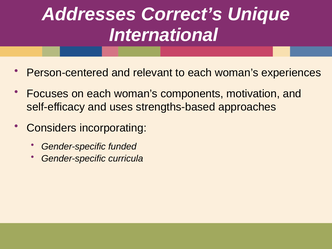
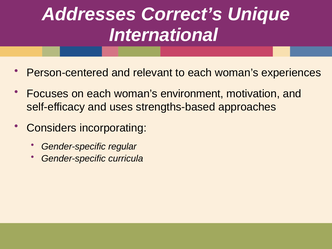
components: components -> environment
funded: funded -> regular
